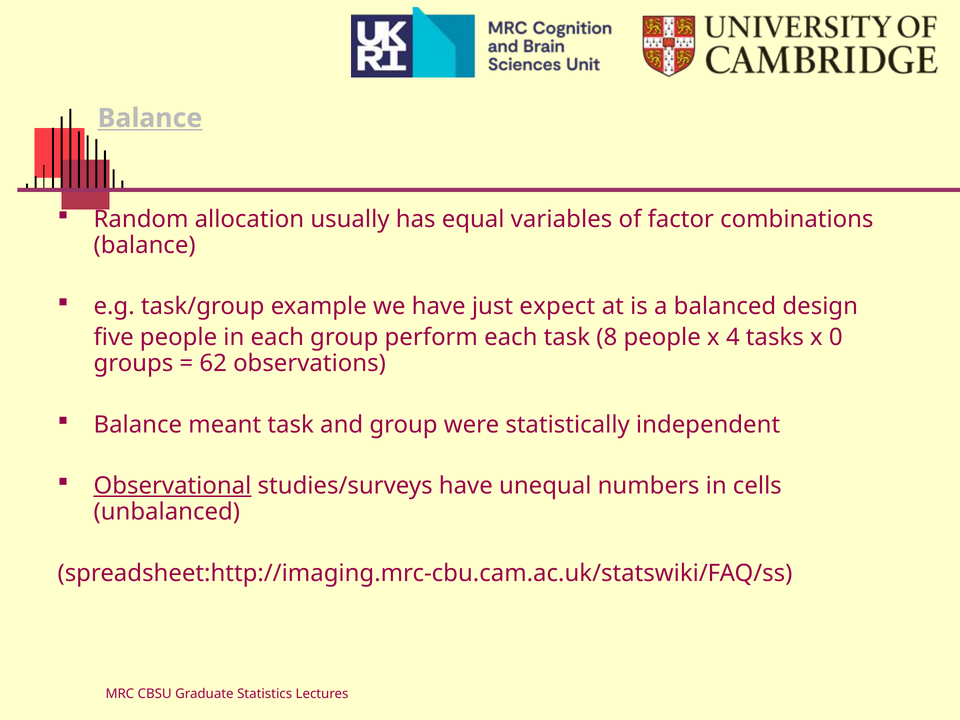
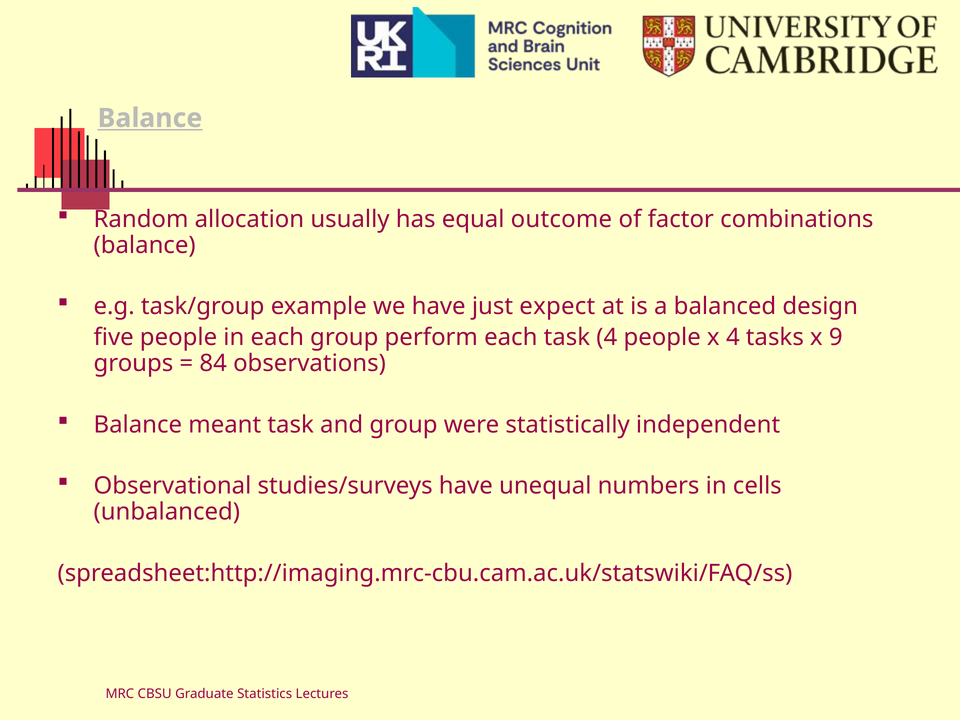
variables: variables -> outcome
task 8: 8 -> 4
0: 0 -> 9
62: 62 -> 84
Observational underline: present -> none
